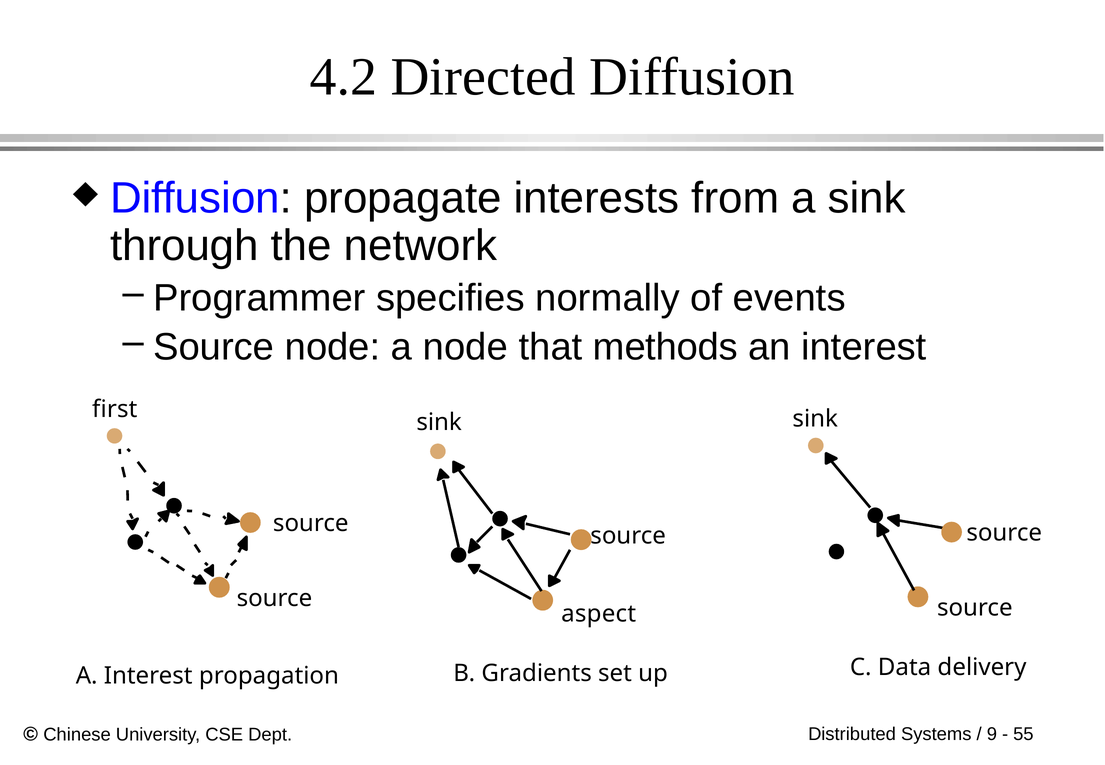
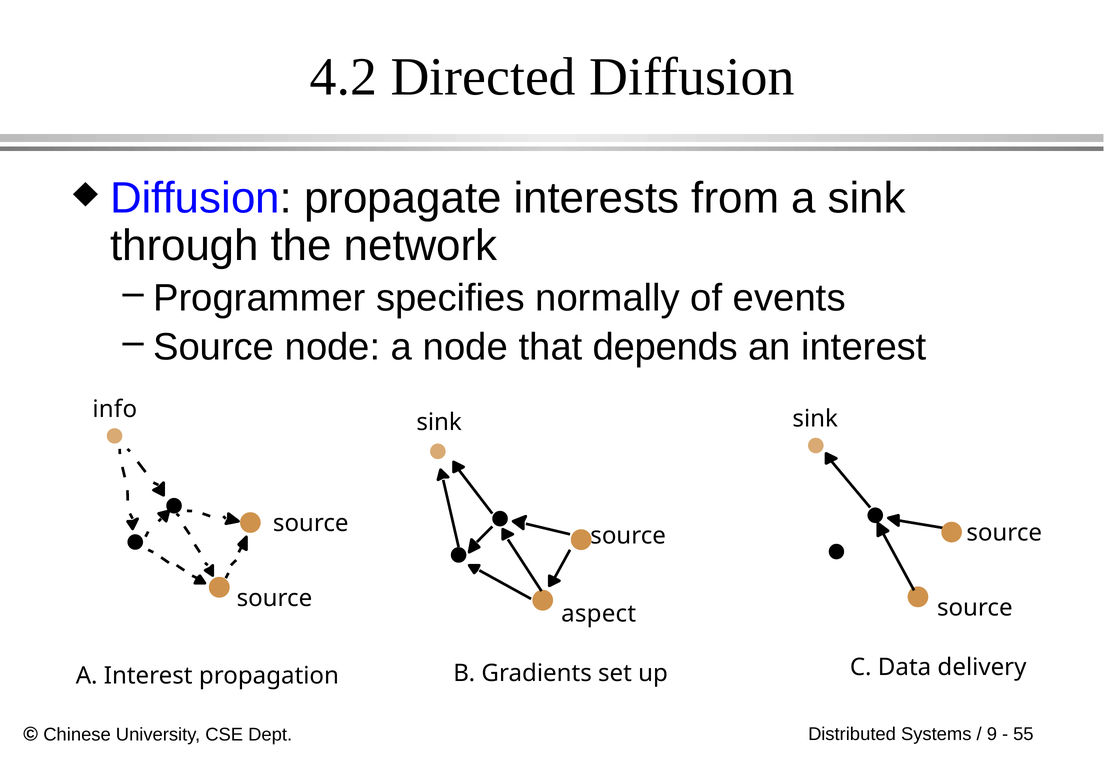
methods: methods -> depends
first: first -> info
